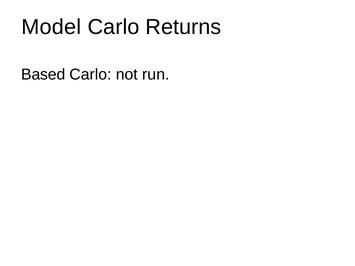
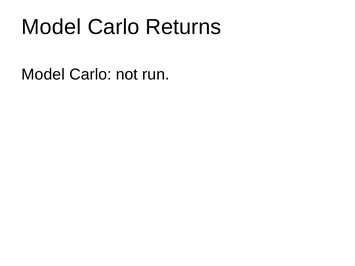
Based at (43, 74): Based -> Model
